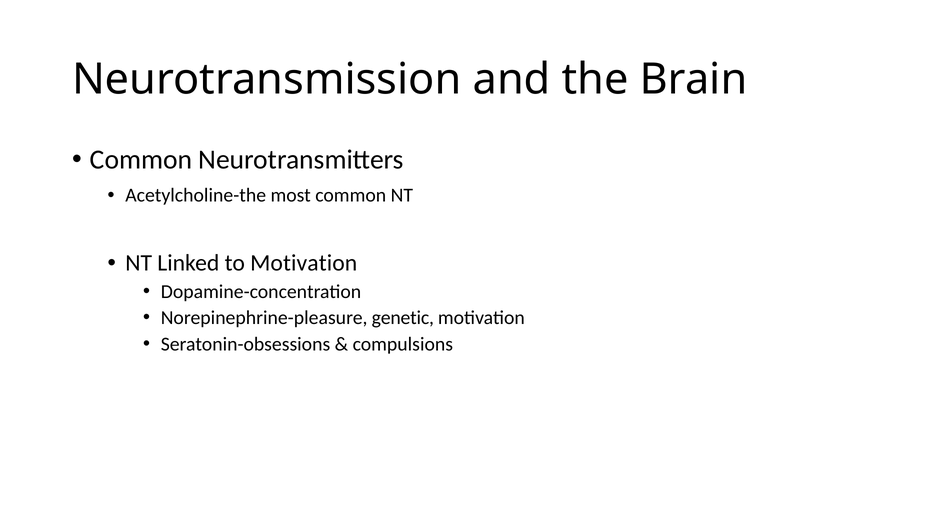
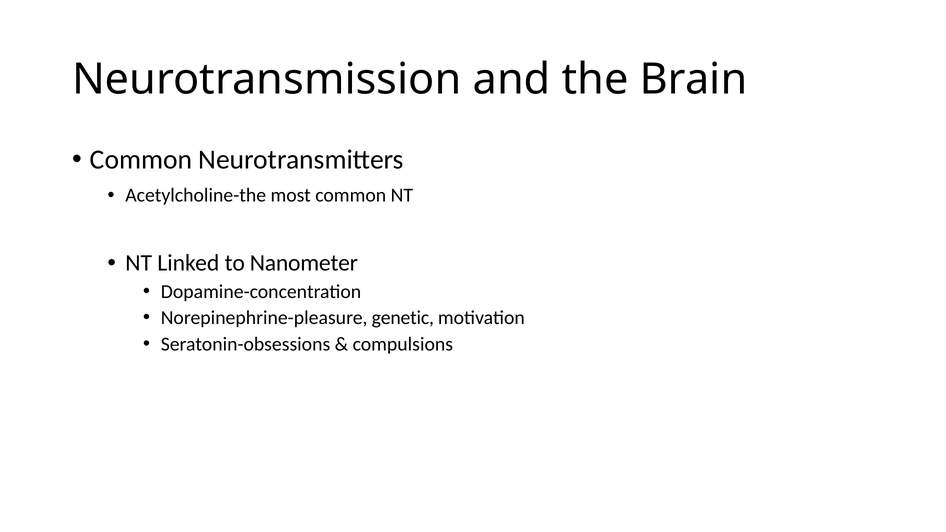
to Motivation: Motivation -> Nanometer
